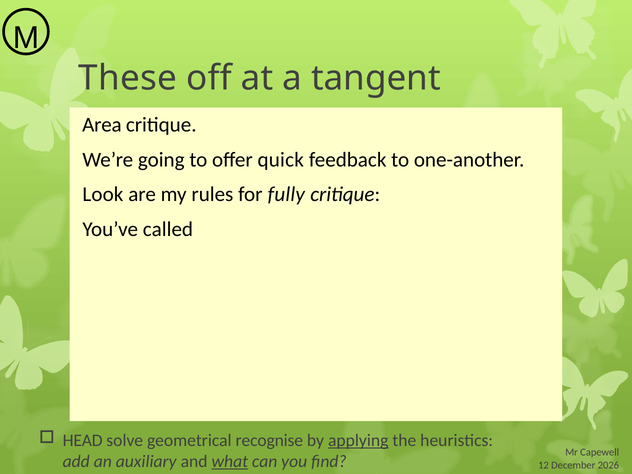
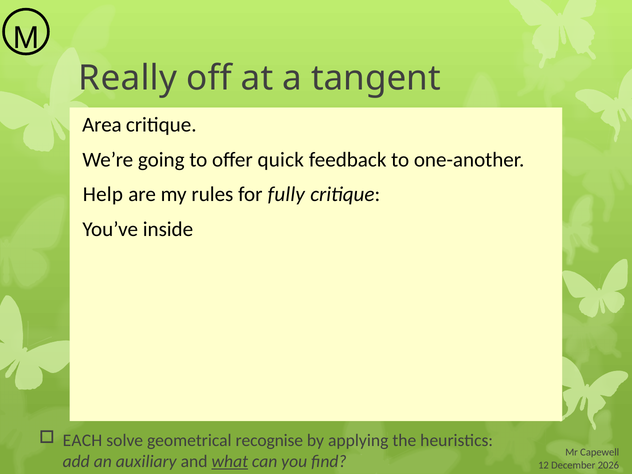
These: These -> Really
Look: Look -> Help
called: called -> inside
HEAD: HEAD -> EACH
applying underline: present -> none
